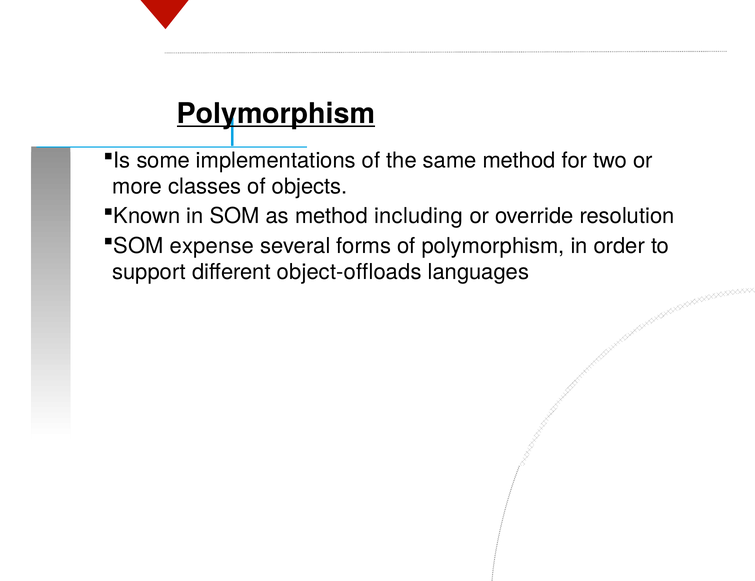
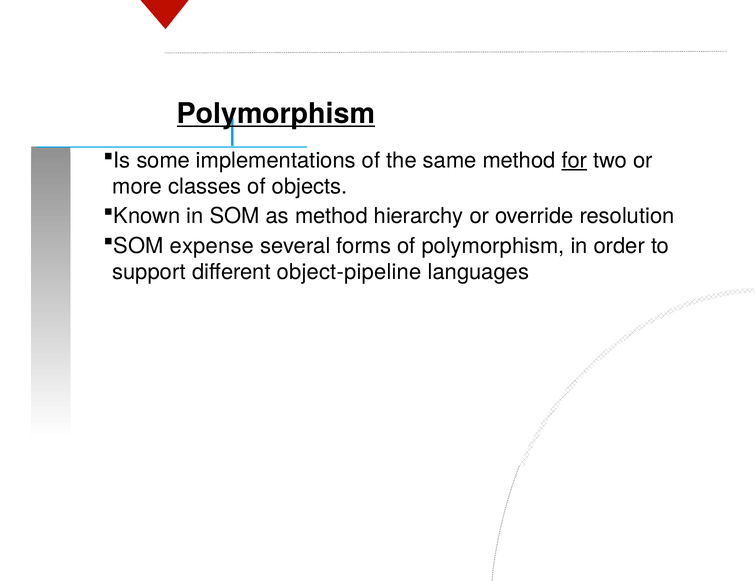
for underline: none -> present
including: including -> hierarchy
object-offloads: object-offloads -> object-pipeline
